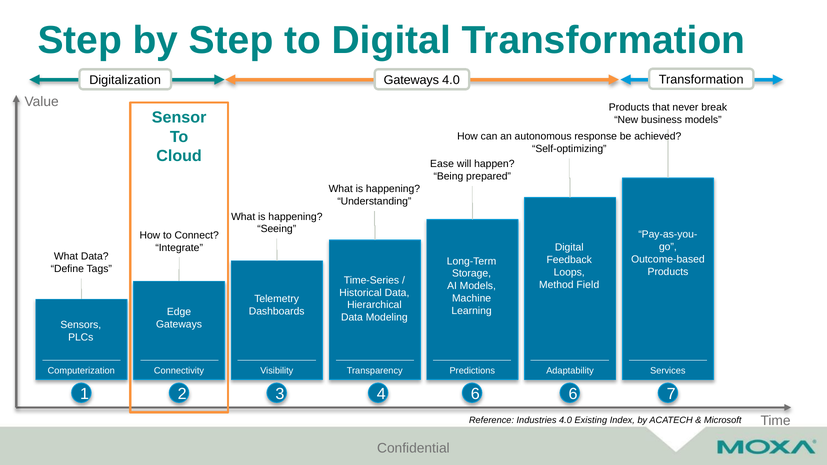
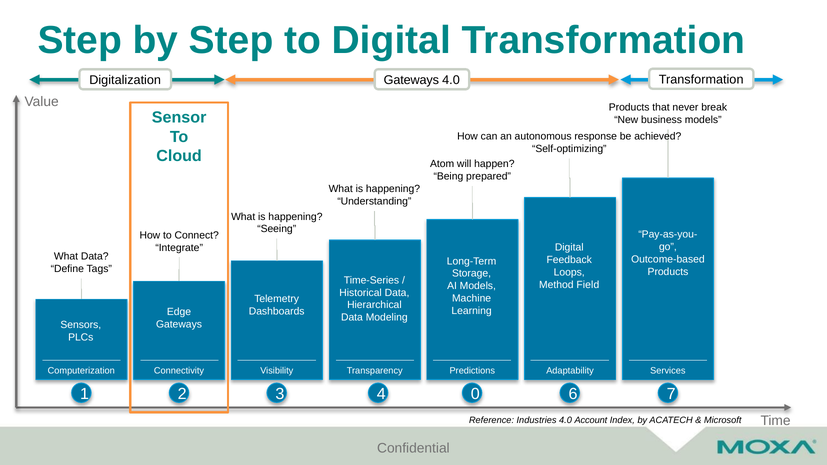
Ease: Ease -> Atom
4 6: 6 -> 0
Existing: Existing -> Account
